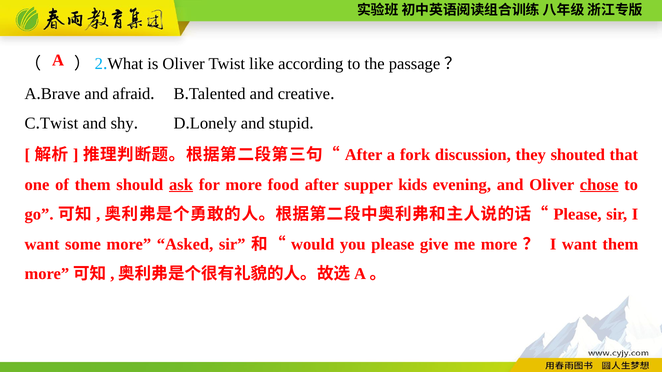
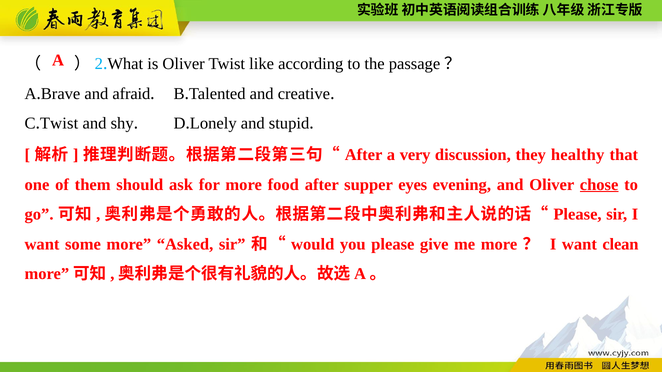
fork: fork -> very
shouted: shouted -> healthy
ask underline: present -> none
kids: kids -> eyes
want them: them -> clean
